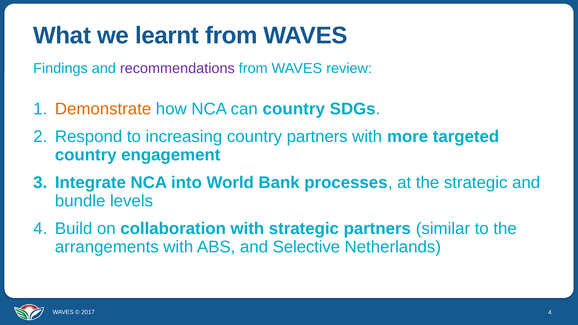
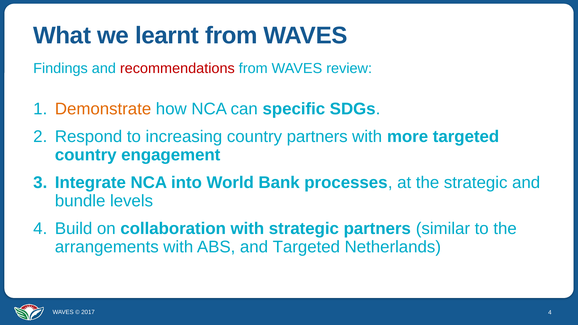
recommendations colour: purple -> red
can country: country -> specific
and Selective: Selective -> Targeted
